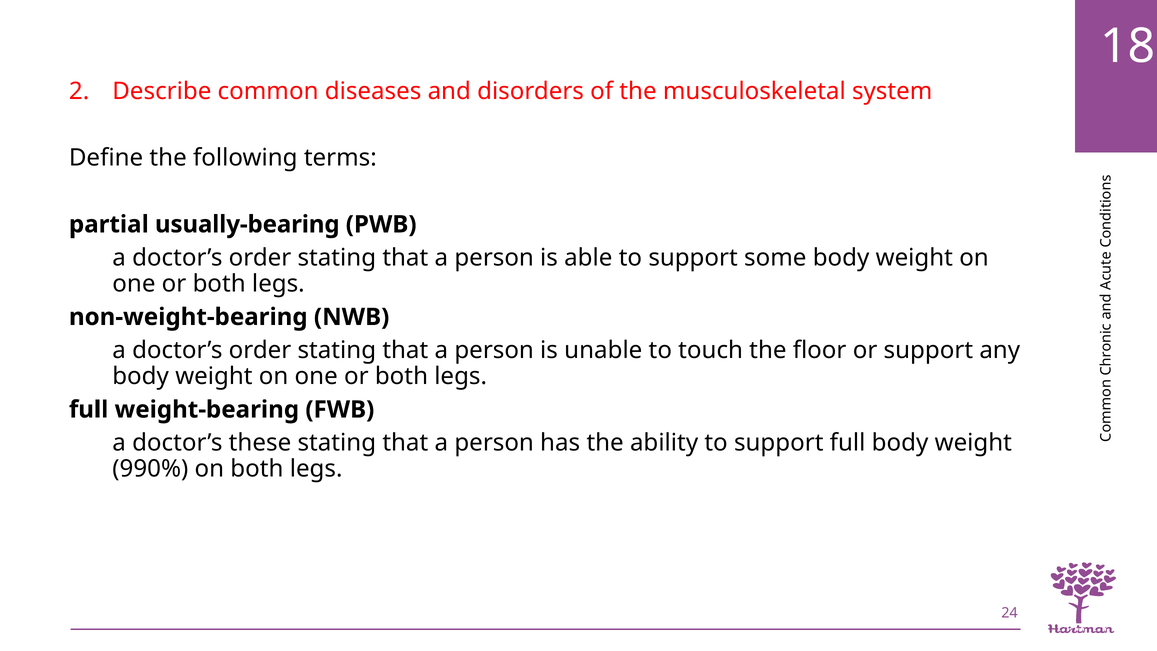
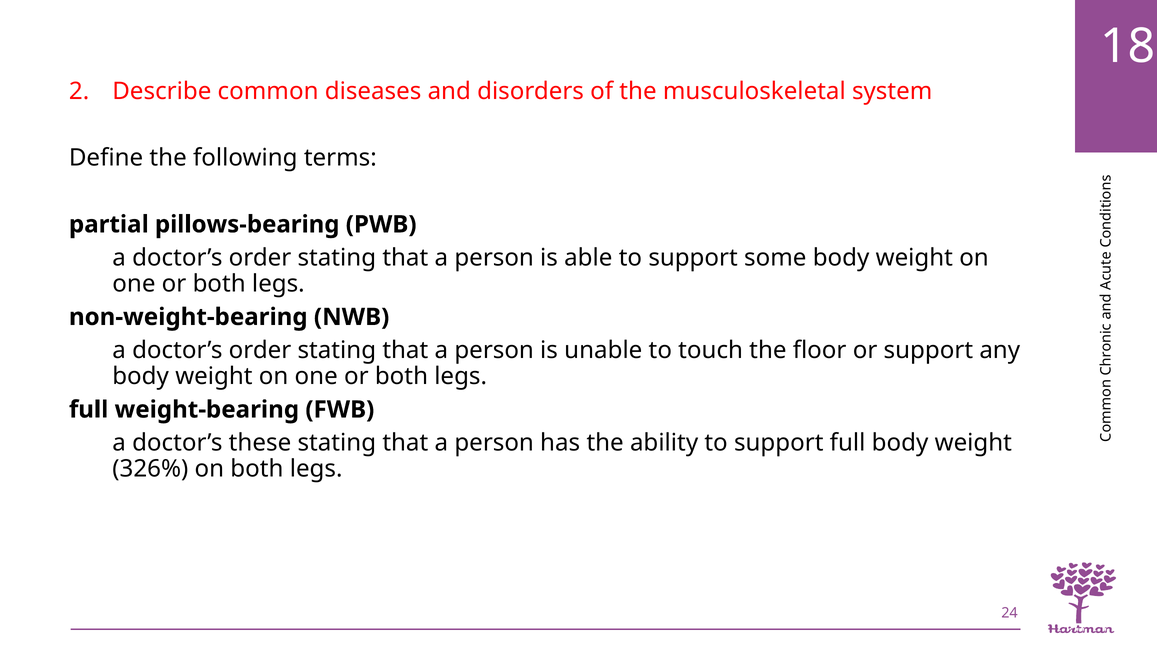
usually-bearing: usually-bearing -> pillows-bearing
990%: 990% -> 326%
